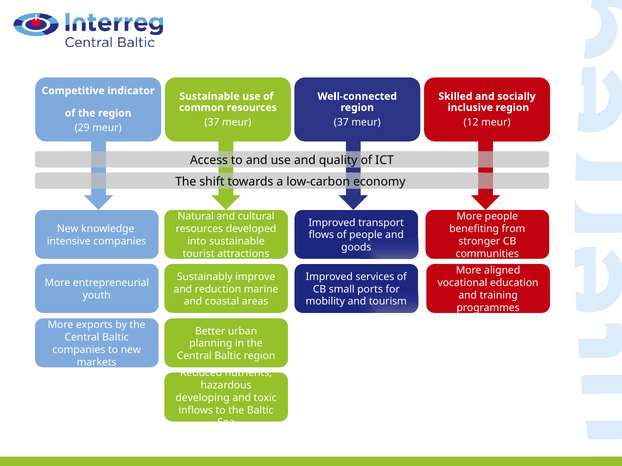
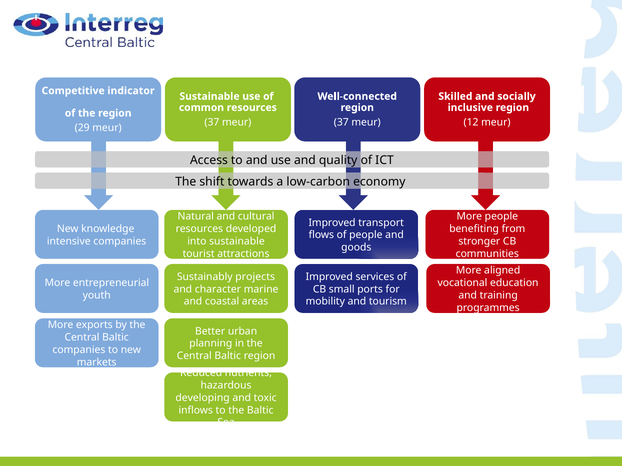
improve: improve -> projects
reduction: reduction -> character
